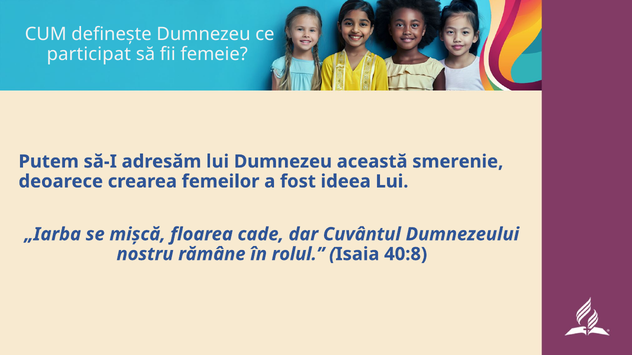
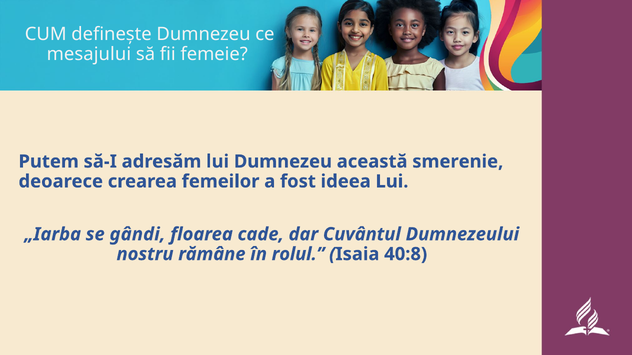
participat: participat -> mesajului
mișcă: mișcă -> gândi
